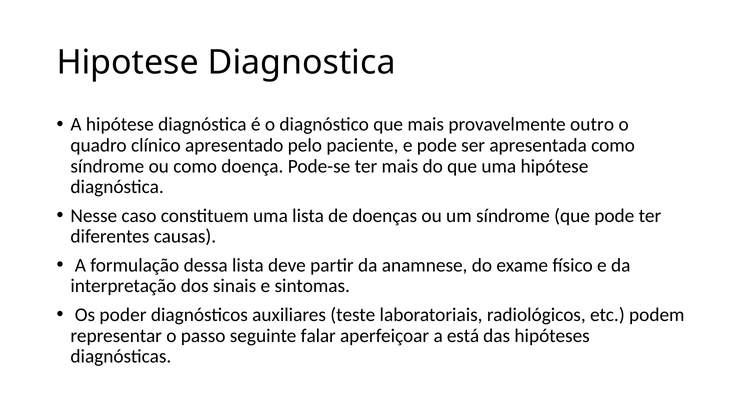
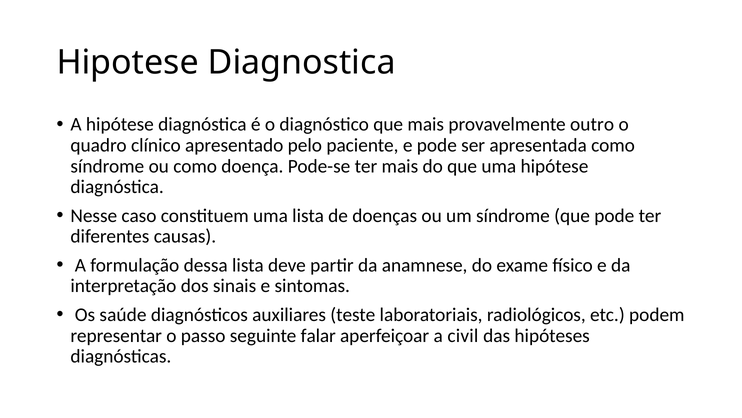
poder: poder -> saúde
está: está -> civil
